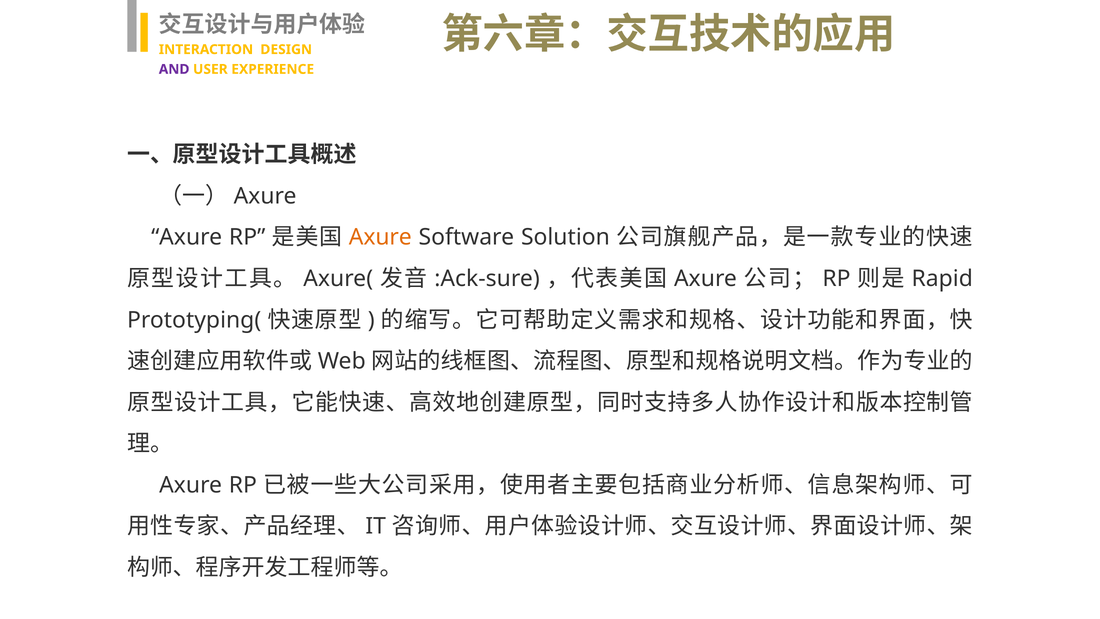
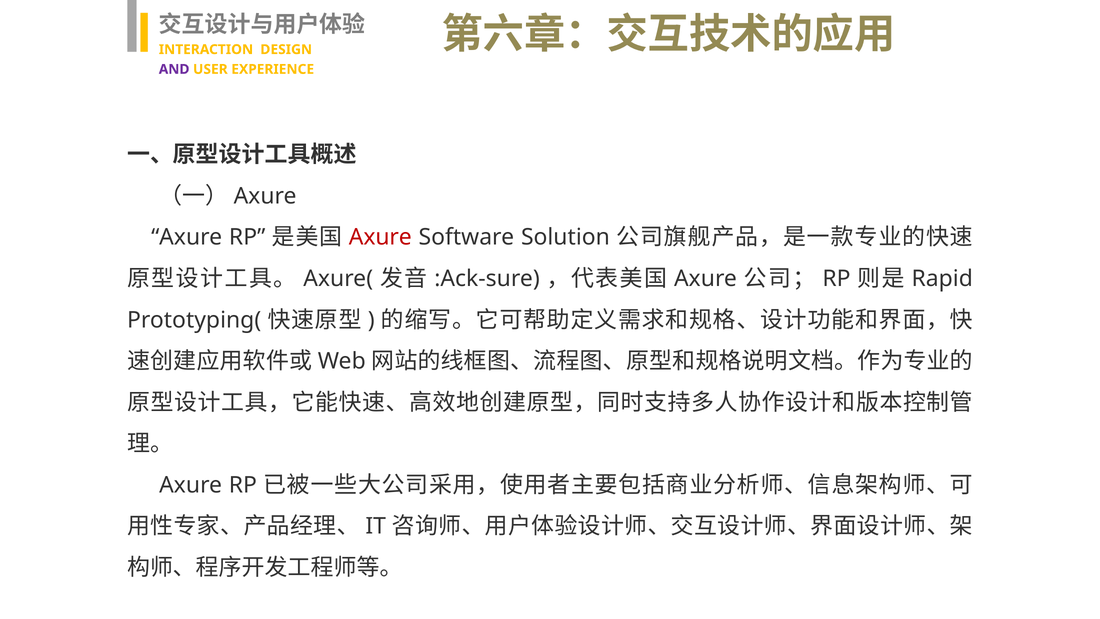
Axure at (380, 237) colour: orange -> red
